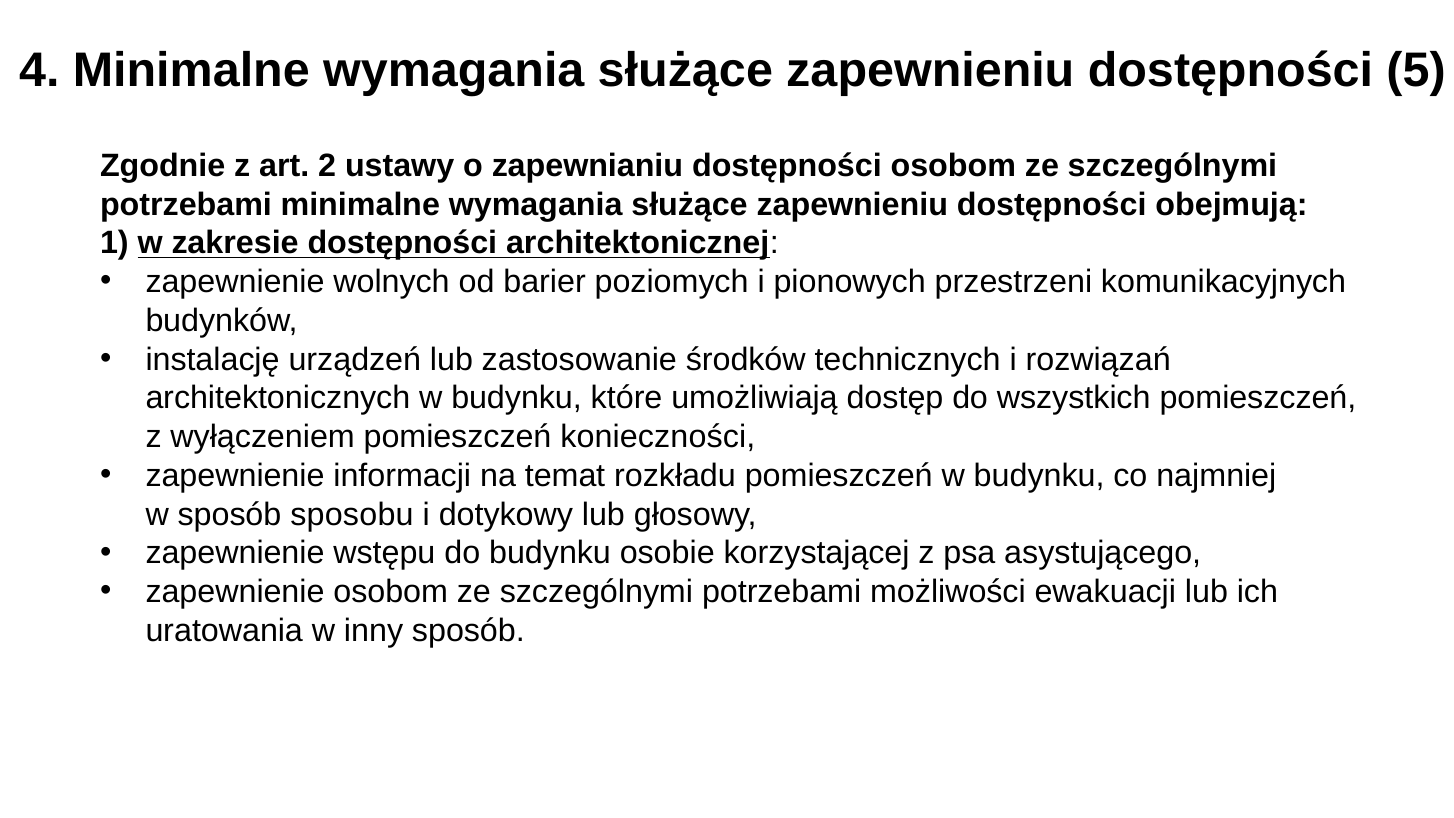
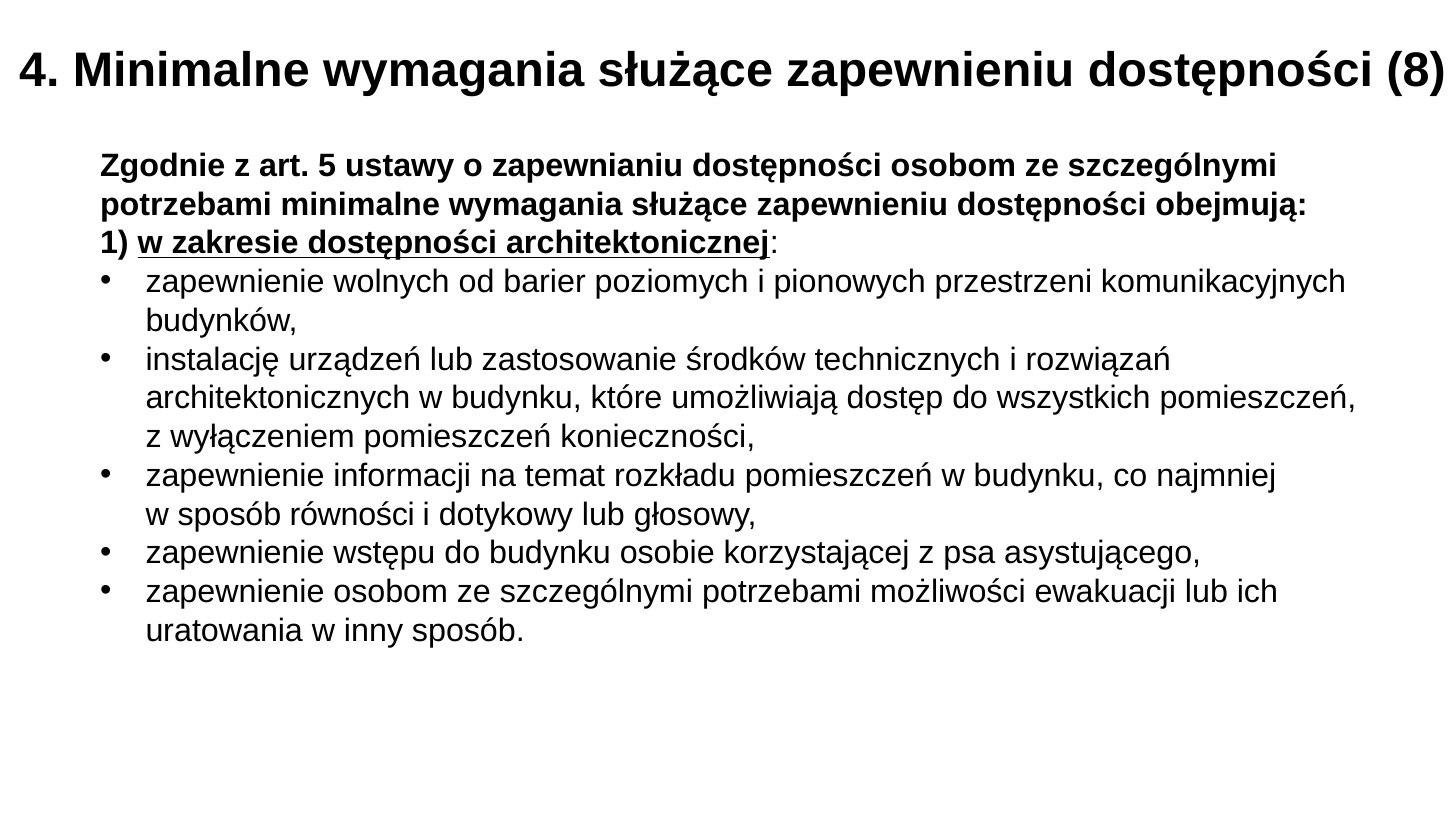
5: 5 -> 8
2: 2 -> 5
sposobu: sposobu -> równości
